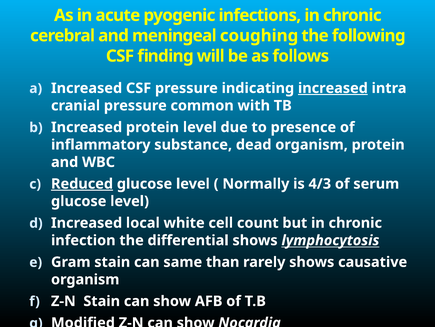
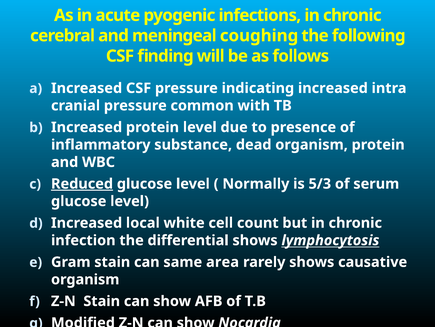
increased at (333, 88) underline: present -> none
4/3: 4/3 -> 5/3
than: than -> area
